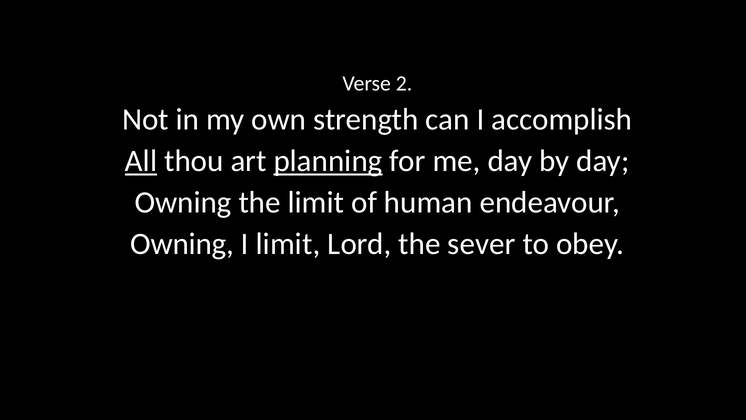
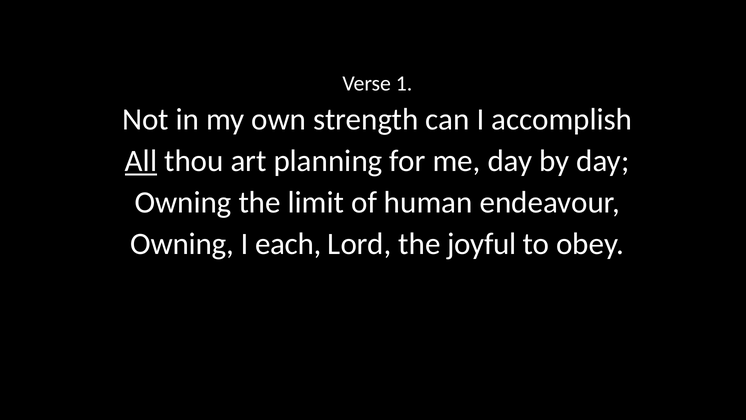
2: 2 -> 1
planning underline: present -> none
I limit: limit -> each
sever: sever -> joyful
